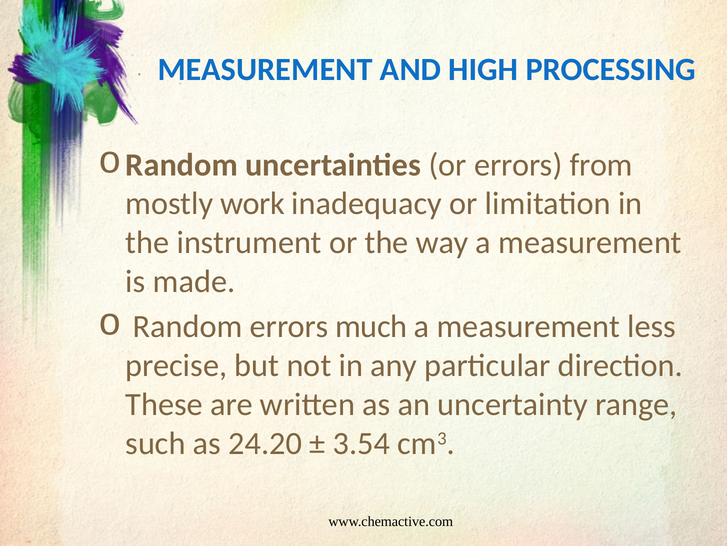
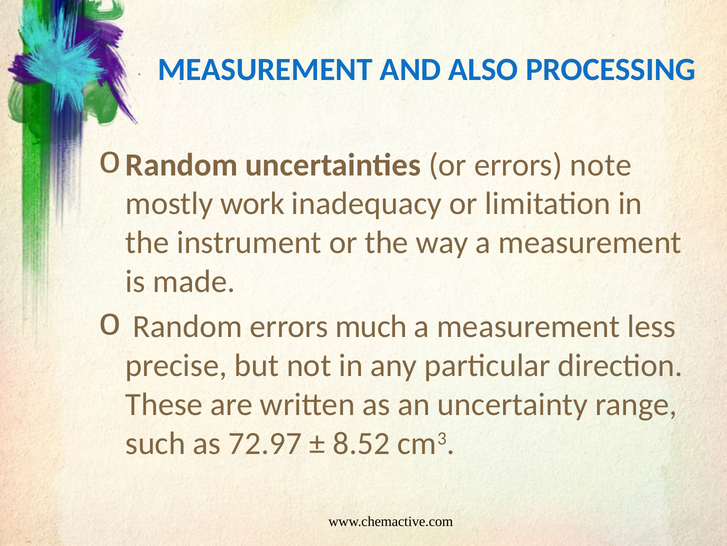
HIGH: HIGH -> ALSO
from: from -> note
24.20: 24.20 -> 72.97
3.54: 3.54 -> 8.52
